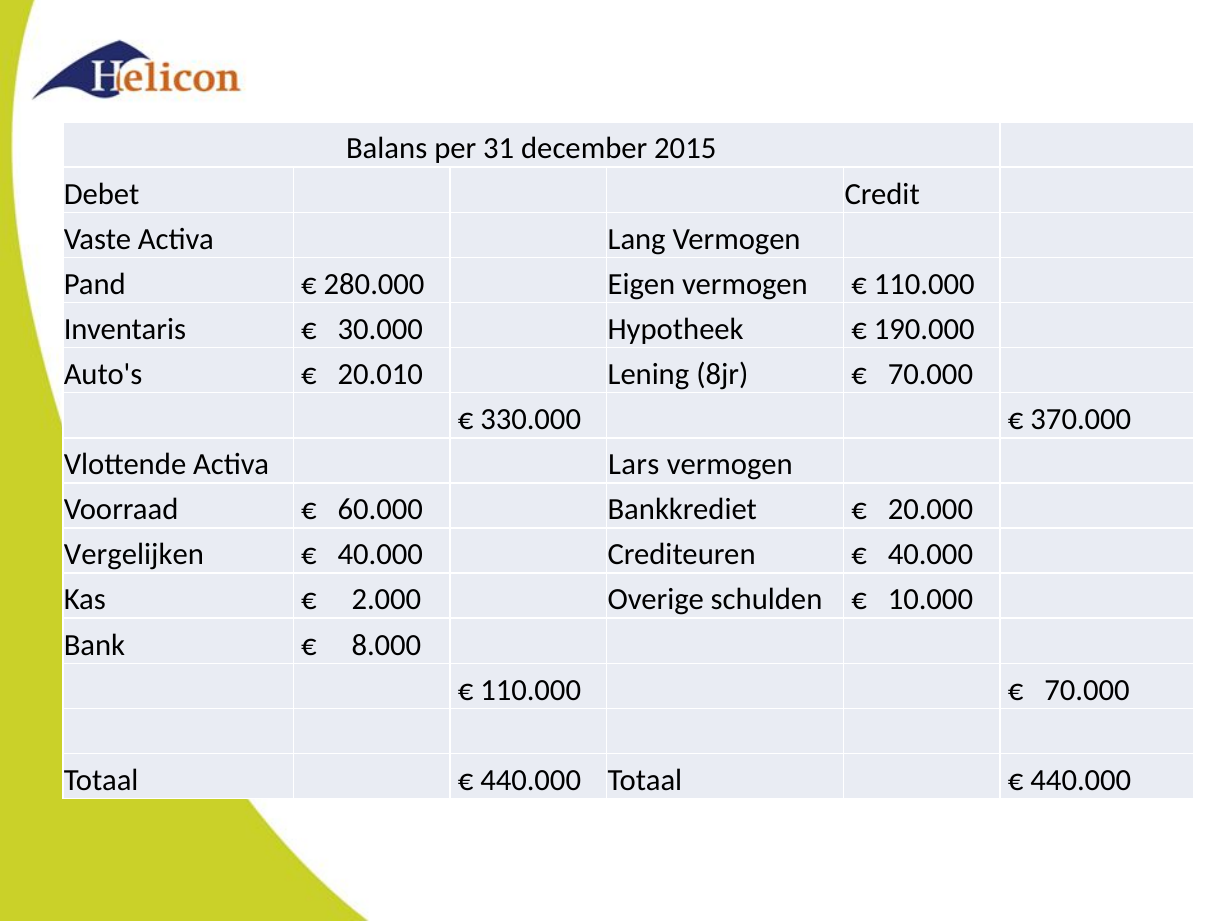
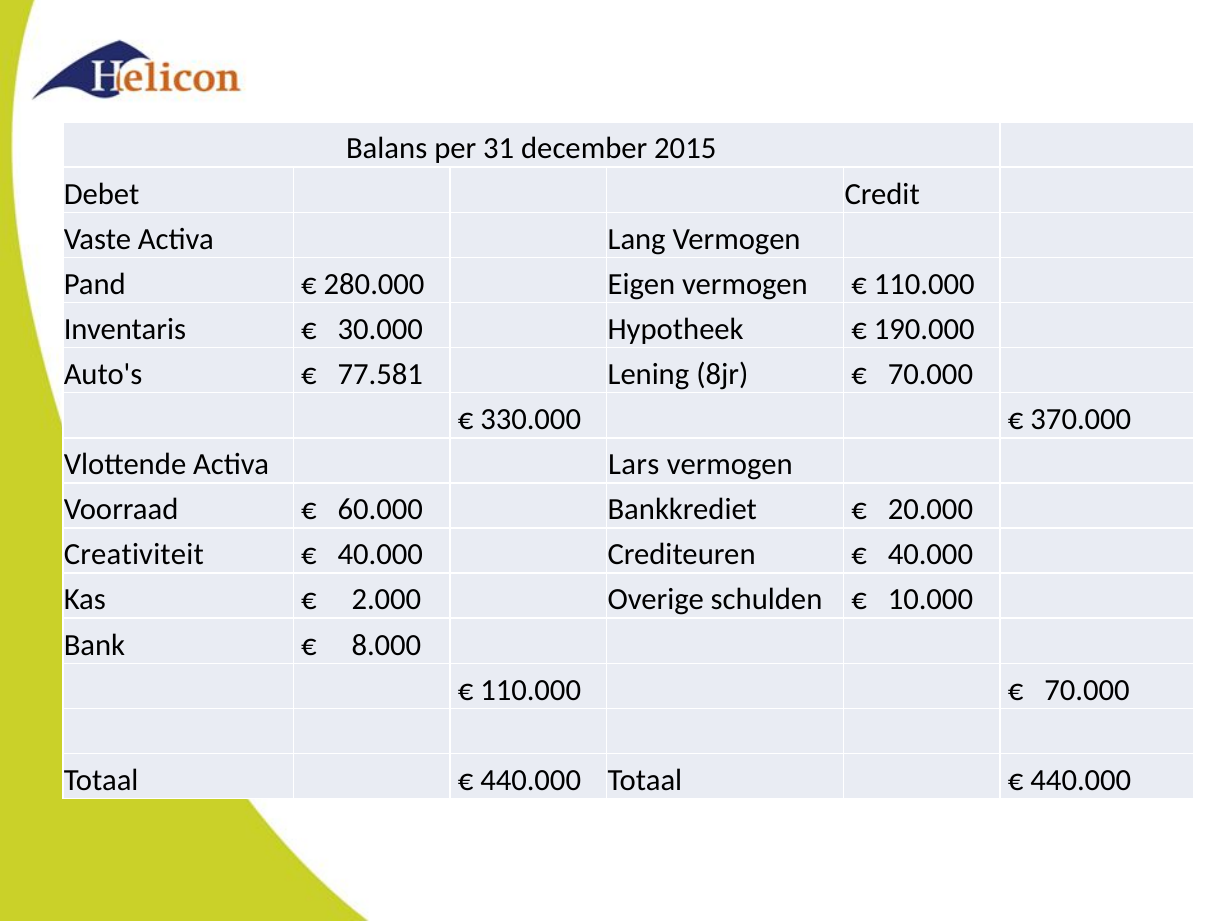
20.010: 20.010 -> 77.581
Vergelijken: Vergelijken -> Creativiteit
